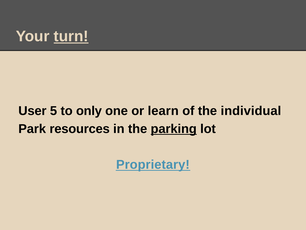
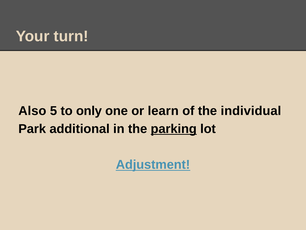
turn underline: present -> none
User: User -> Also
resources: resources -> additional
Proprietary: Proprietary -> Adjustment
